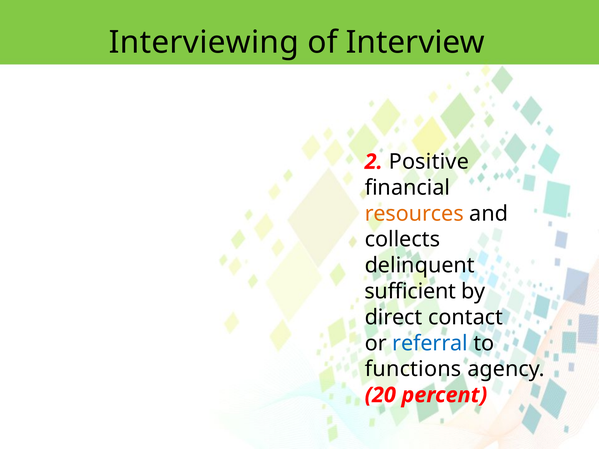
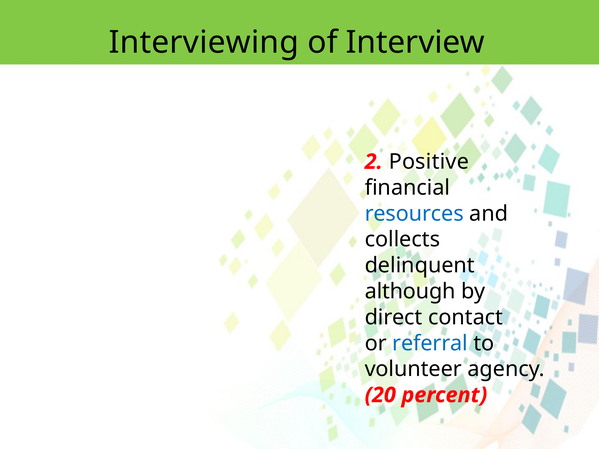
resources colour: orange -> blue
sufficient: sufficient -> although
functions: functions -> volunteer
